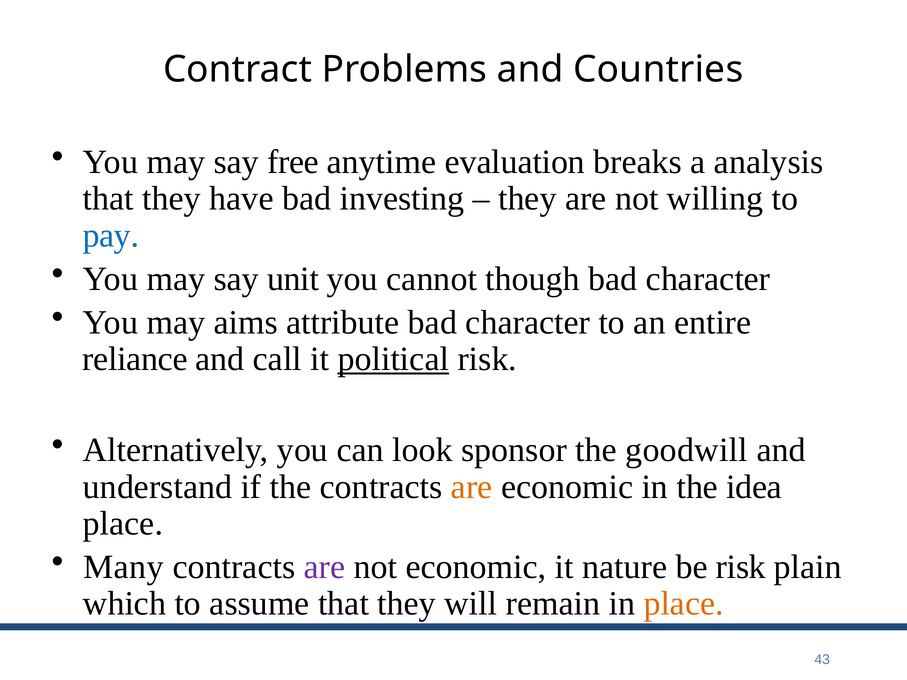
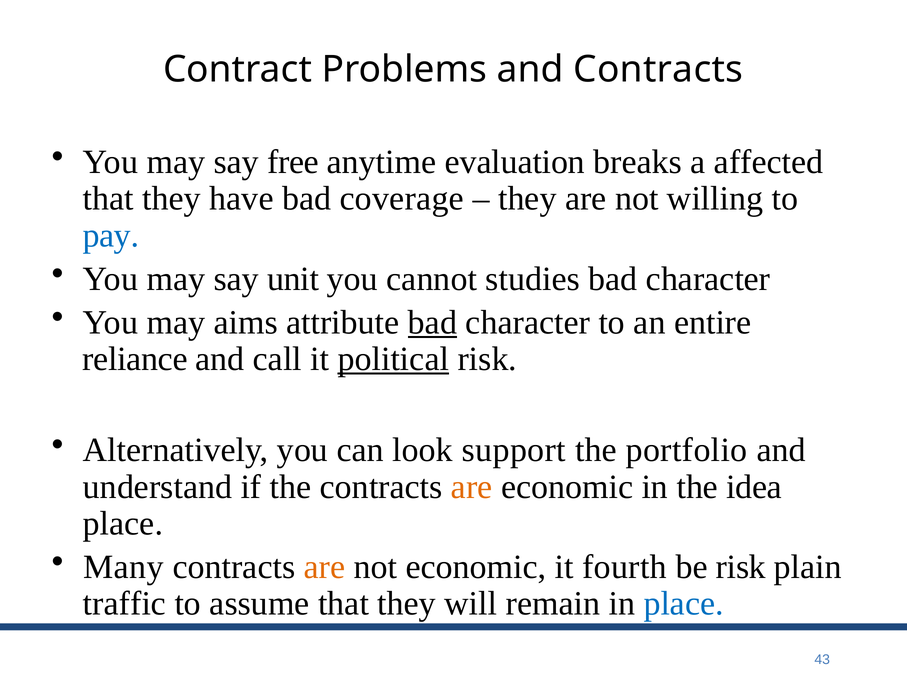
and Countries: Countries -> Contracts
analysis: analysis -> affected
investing: investing -> coverage
though: though -> studies
bad at (432, 322) underline: none -> present
sponsor: sponsor -> support
goodwill: goodwill -> portfolio
are at (324, 567) colour: purple -> orange
nature: nature -> fourth
which: which -> traffic
place at (684, 604) colour: orange -> blue
